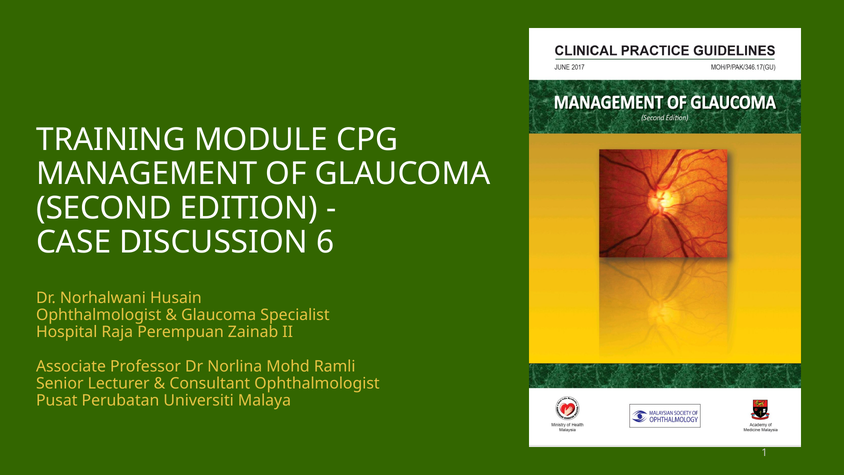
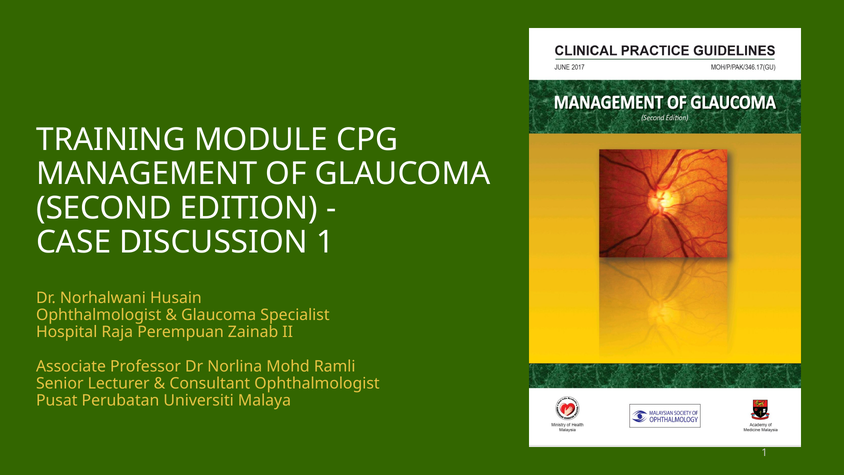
DISCUSSION 6: 6 -> 1
